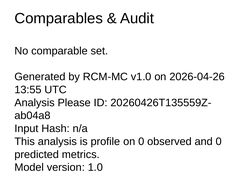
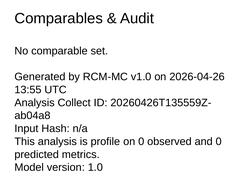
Please: Please -> Collect
